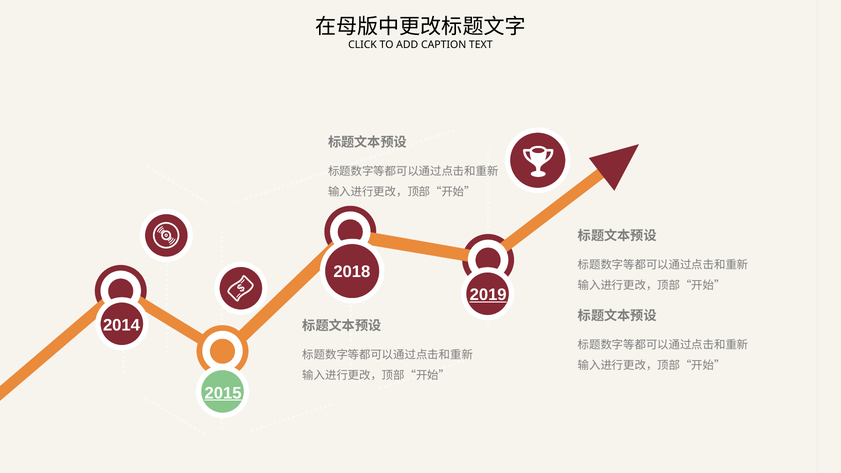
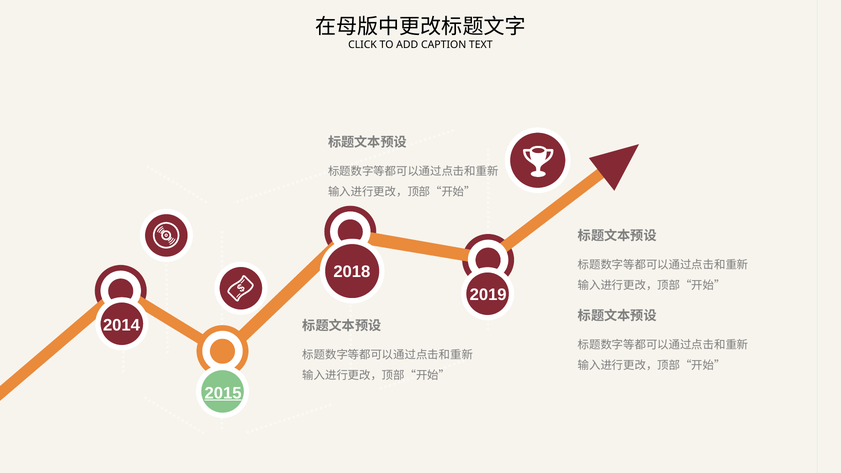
2019 underline: present -> none
